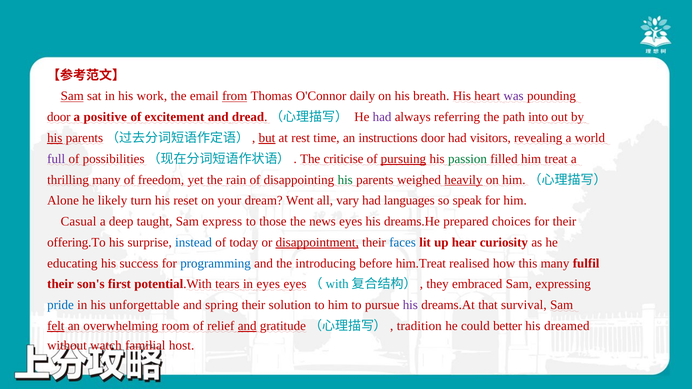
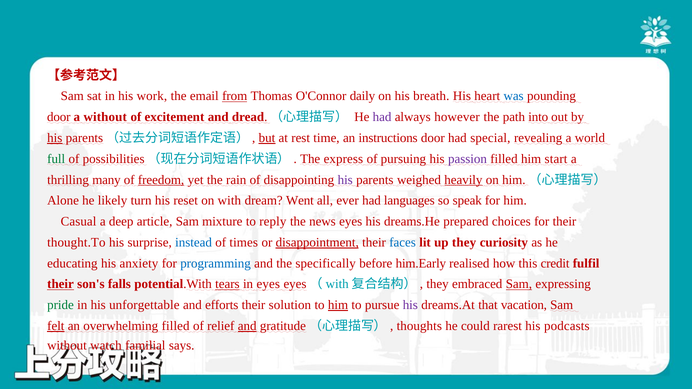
Sam at (72, 96) underline: present -> none
was colour: purple -> blue
a positive: positive -> without
referring: referring -> however
visitors: visitors -> special
full colour: purple -> green
criticise: criticise -> express
pursuing underline: present -> none
passion colour: green -> purple
treat: treat -> start
freedom underline: none -> present
his at (345, 180) colour: green -> purple
your: your -> with
vary: vary -> ever
taught: taught -> article
express: express -> mixture
those: those -> reply
offering.To: offering.To -> thought.To
today: today -> times
up hear: hear -> they
success: success -> anxiety
introducing: introducing -> specifically
him.Treat: him.Treat -> him.Early
this many: many -> credit
their at (61, 284) underline: none -> present
first: first -> falls
tears underline: none -> present
Sam at (519, 284) underline: none -> present
pride colour: blue -> green
spring: spring -> efforts
him at (338, 305) underline: none -> present
survival: survival -> vacation
overwhelming room: room -> filled
tradition: tradition -> thoughts
better: better -> rarest
dreamed: dreamed -> podcasts
host: host -> says
